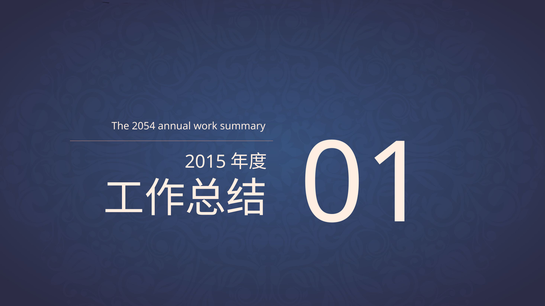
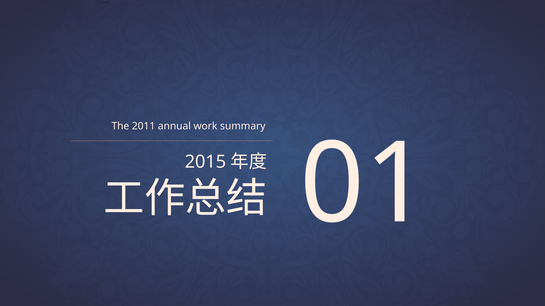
2054: 2054 -> 2011
